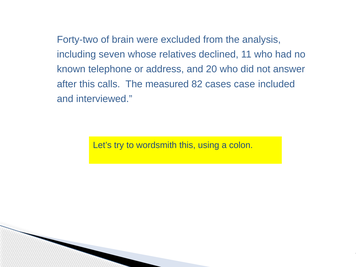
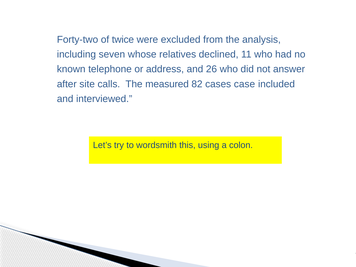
brain: brain -> twice
20: 20 -> 26
after this: this -> site
